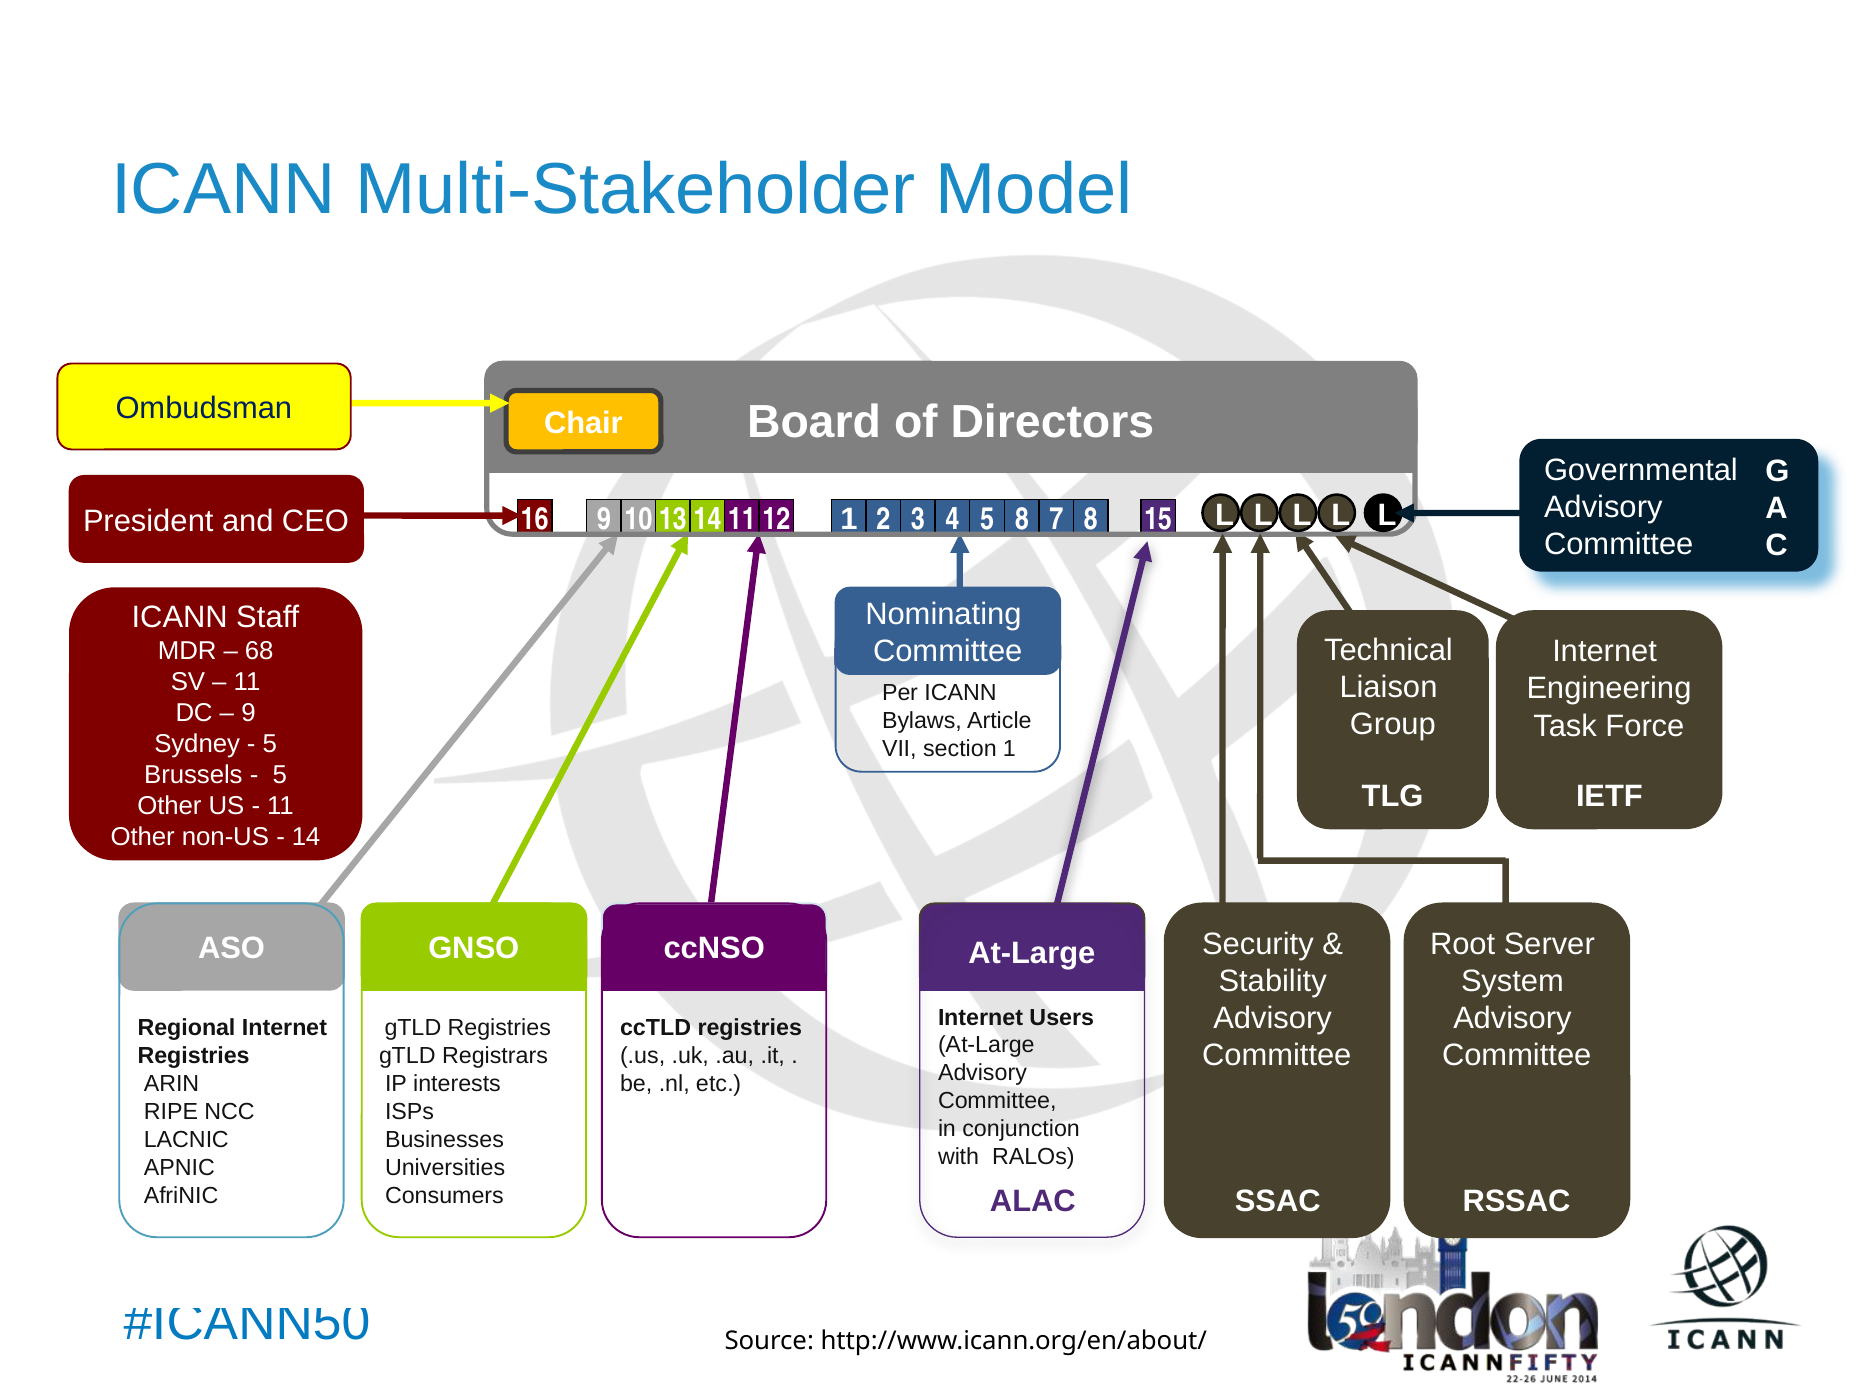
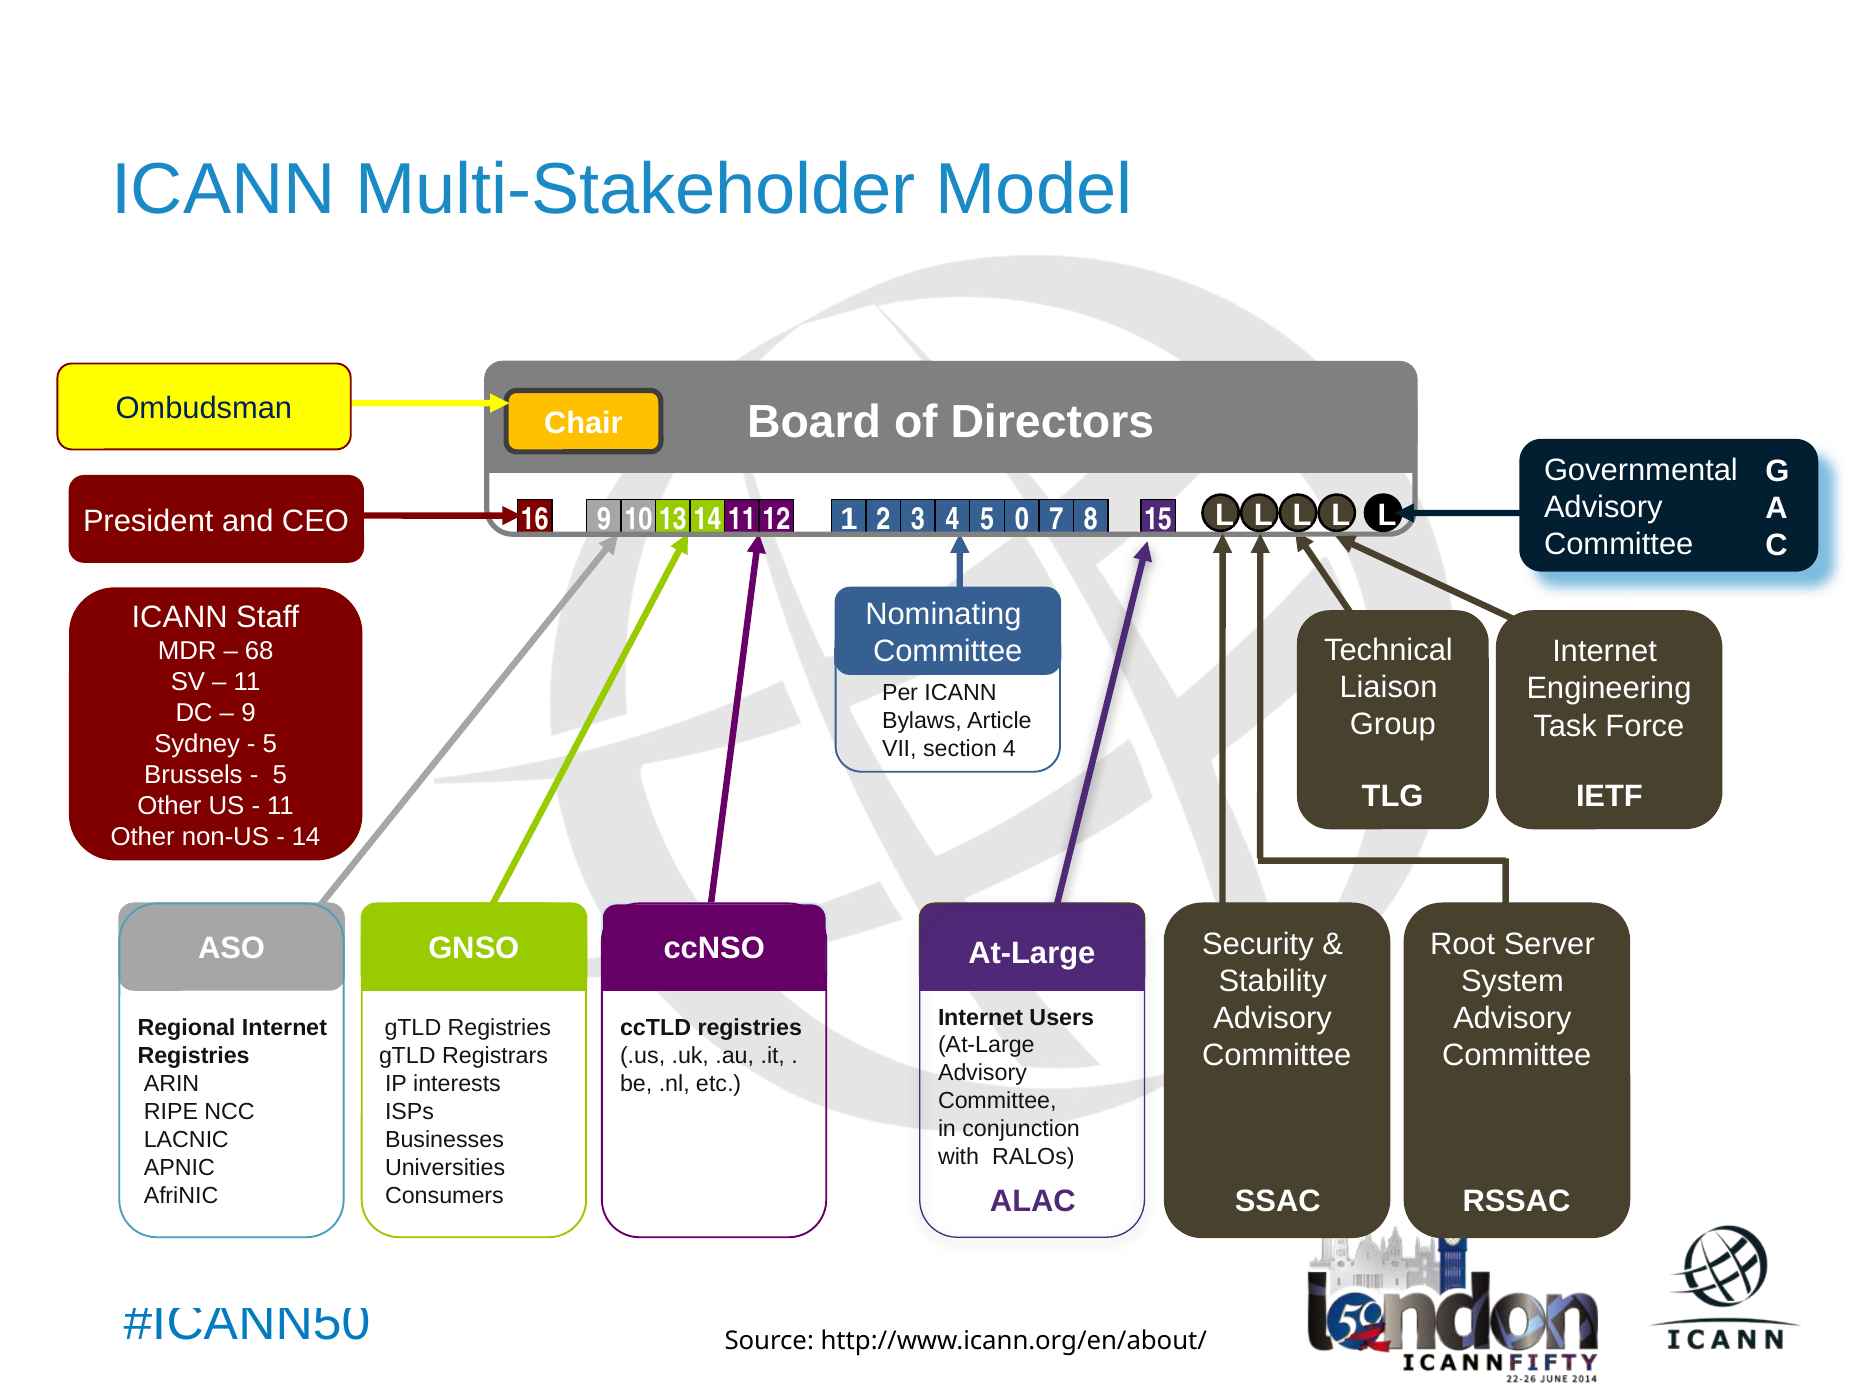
5 8: 8 -> 0
section 1: 1 -> 4
